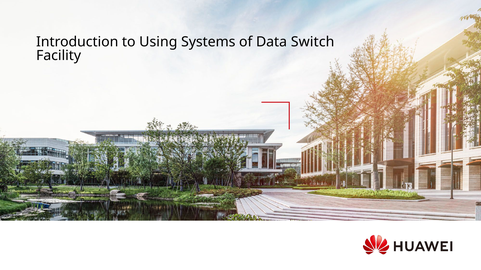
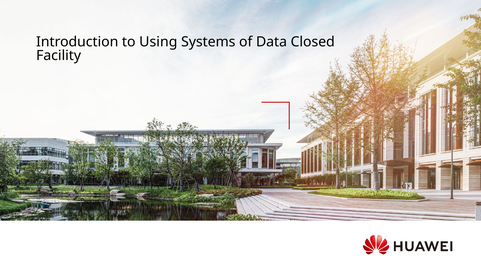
Switch: Switch -> Closed
